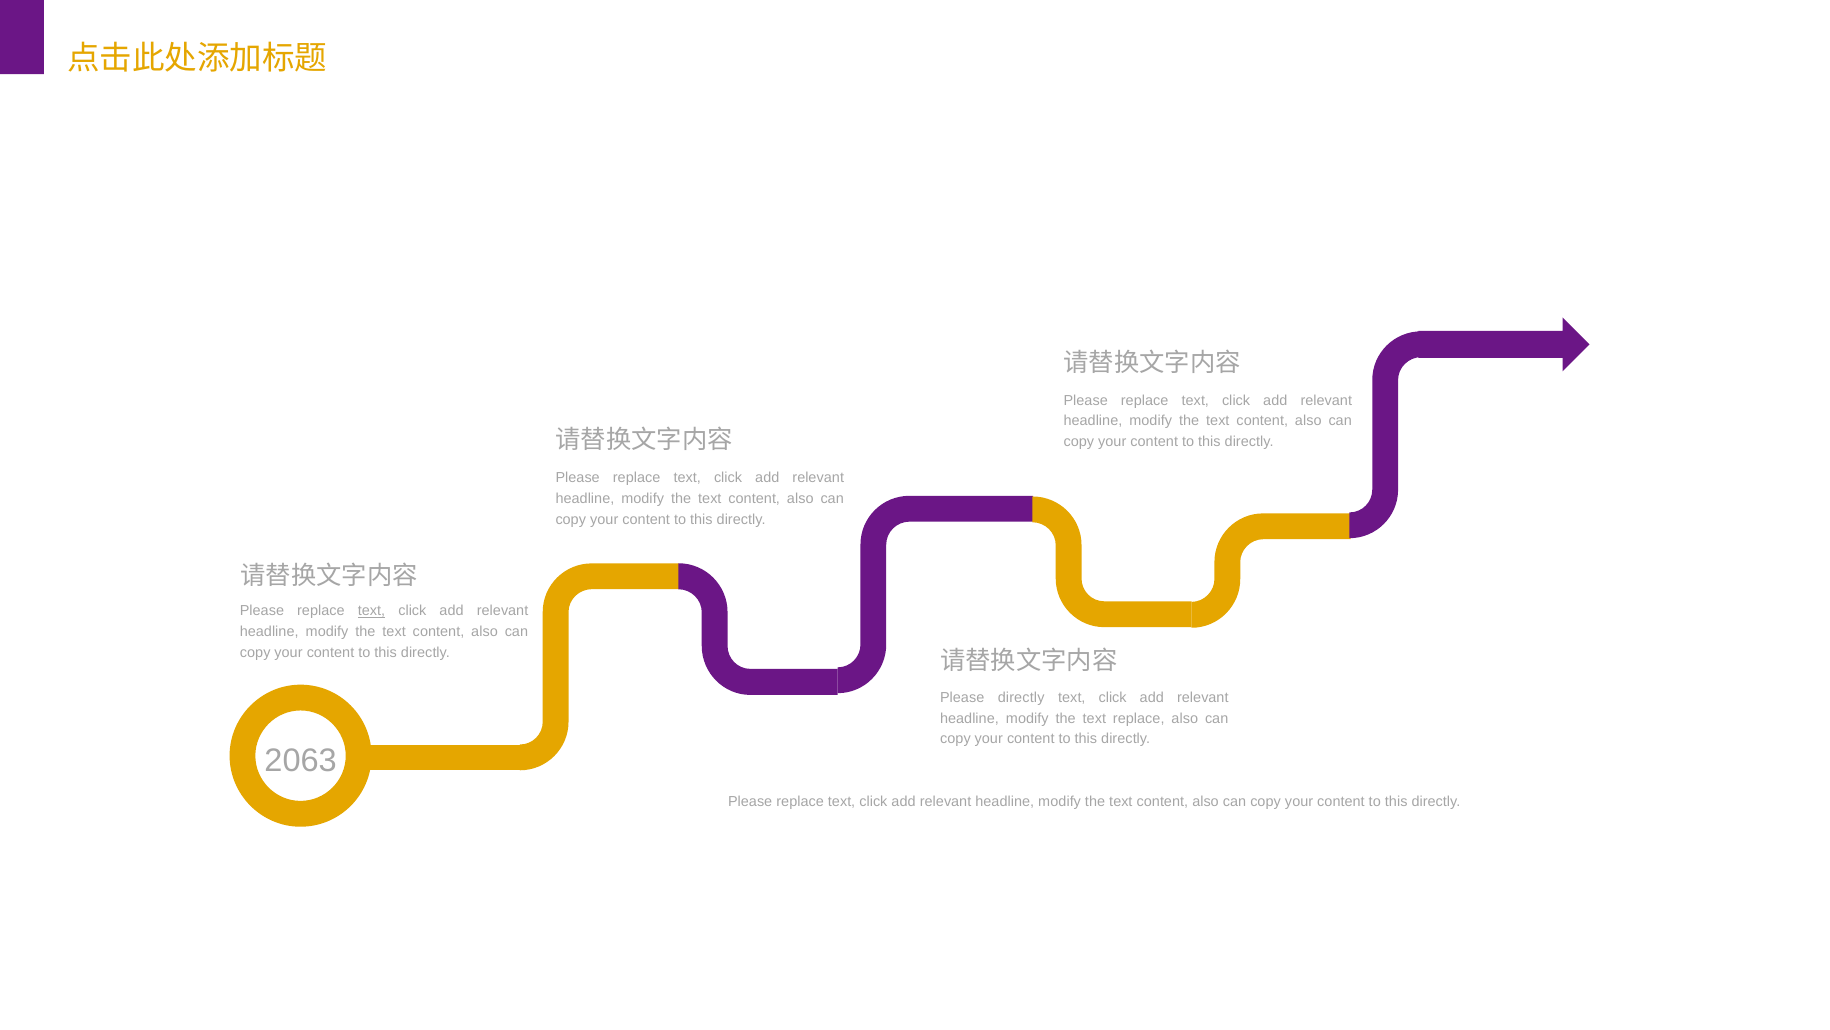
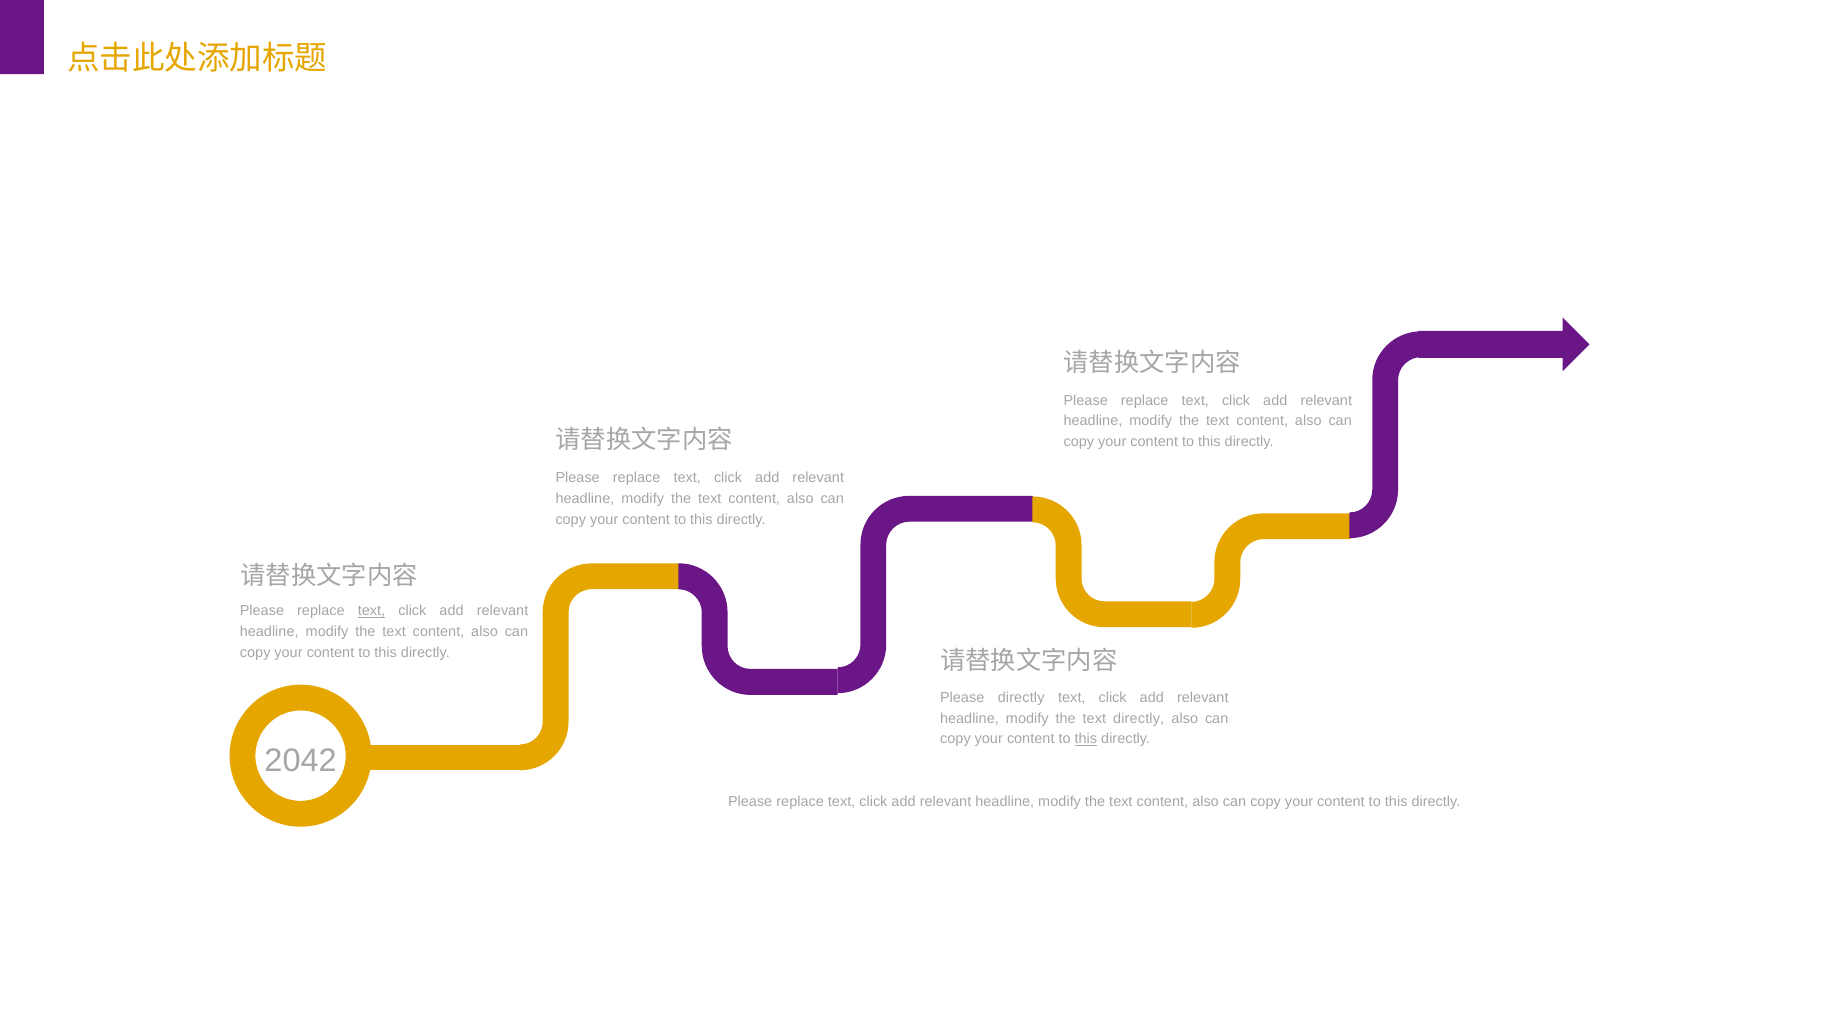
text replace: replace -> directly
this at (1086, 739) underline: none -> present
2063: 2063 -> 2042
